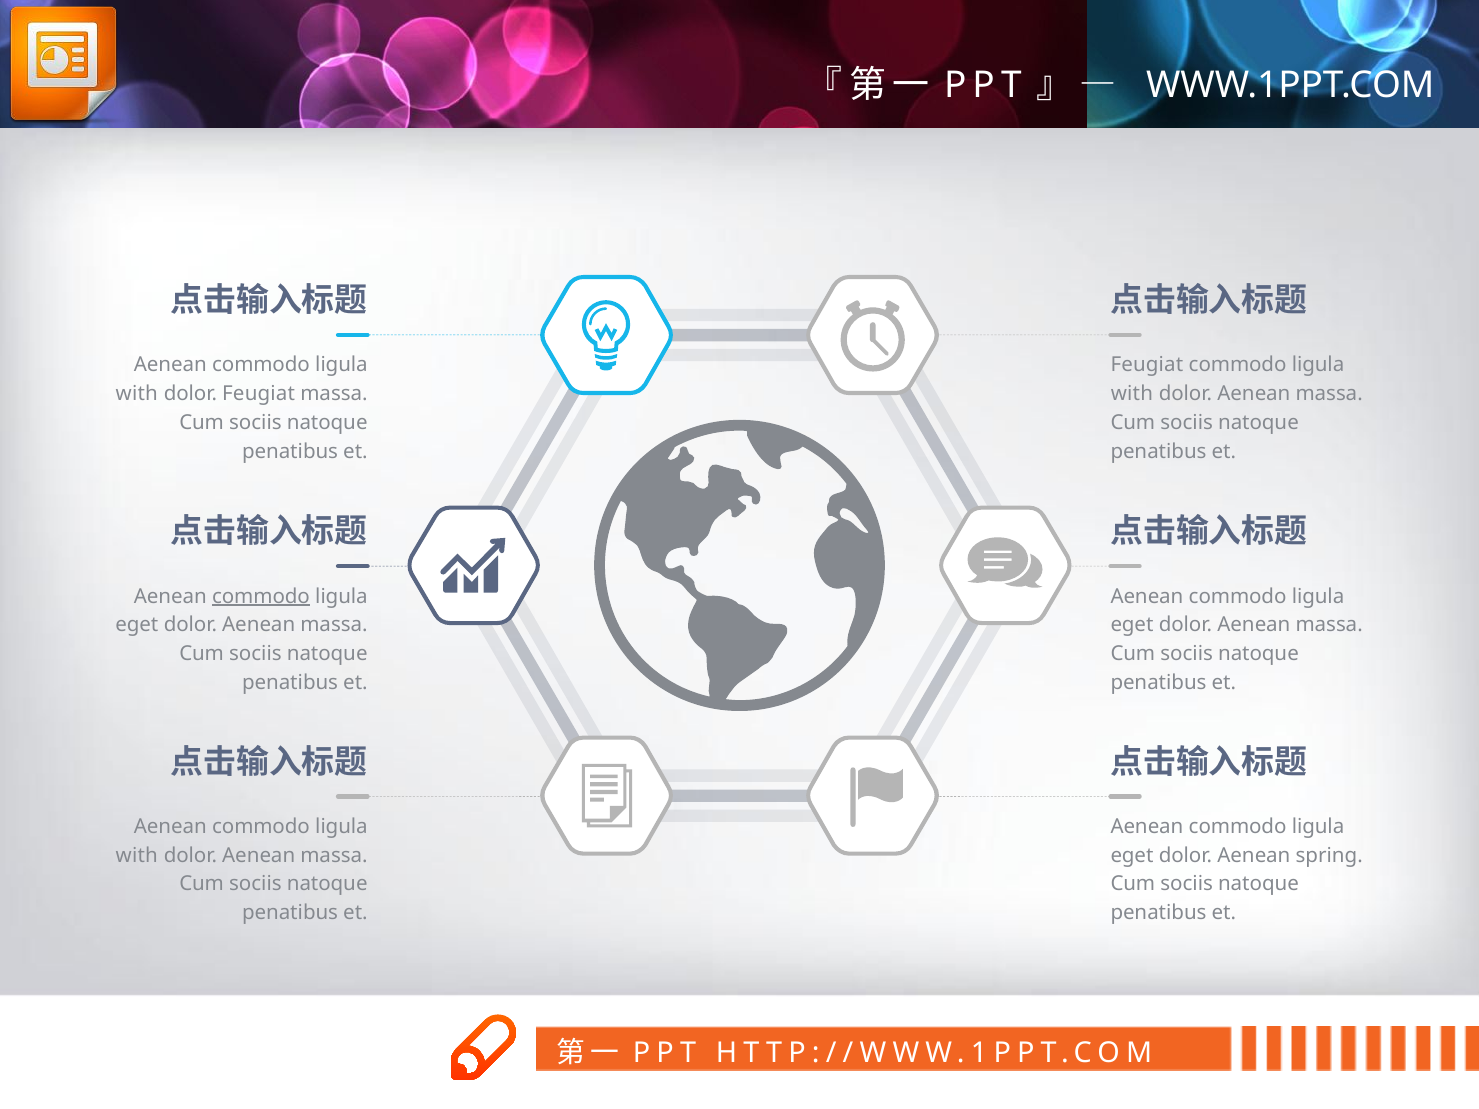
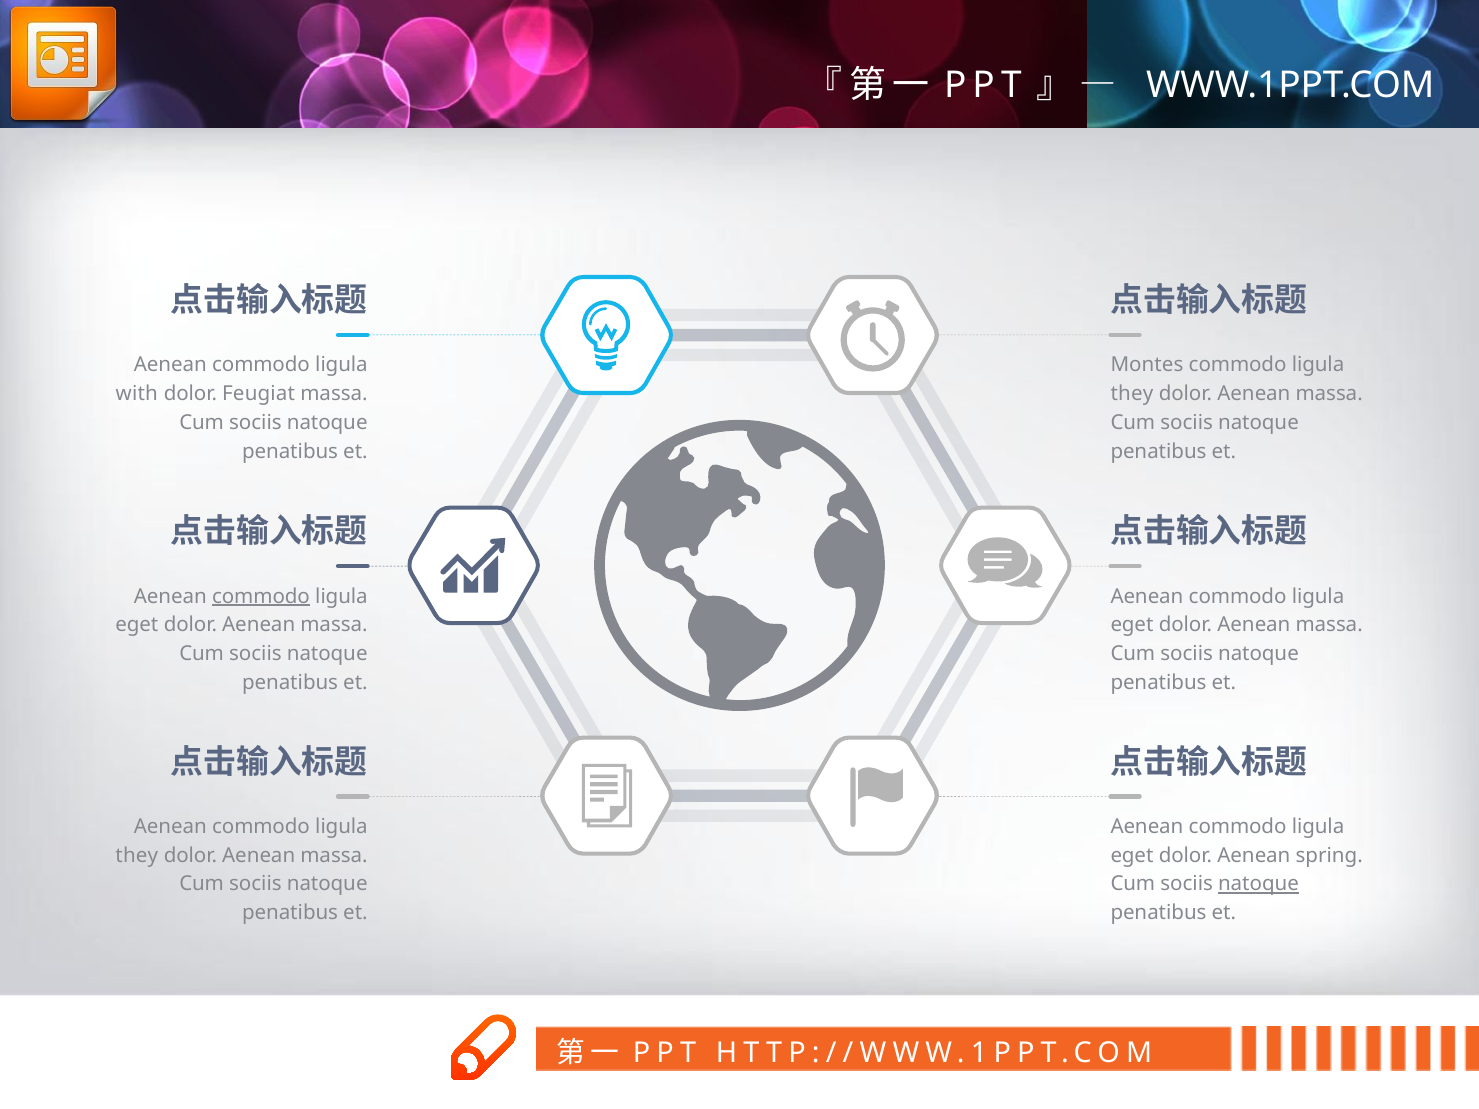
Feugiat at (1147, 365): Feugiat -> Montes
with at (1132, 394): with -> they
with at (137, 856): with -> they
natoque at (1258, 884) underline: none -> present
